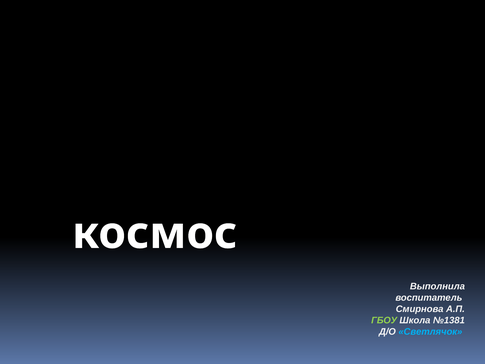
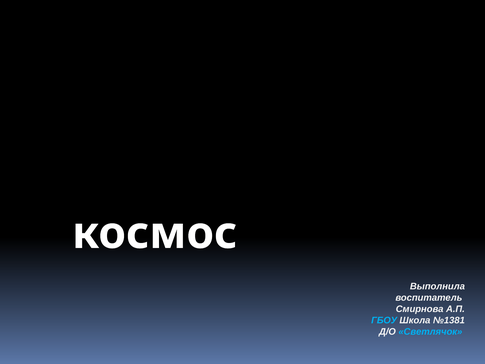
ГБОУ colour: light green -> light blue
